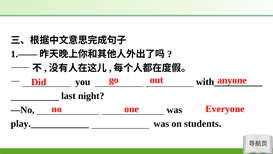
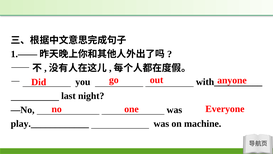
students: students -> machine
